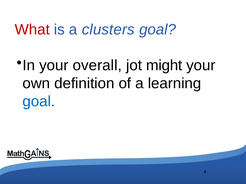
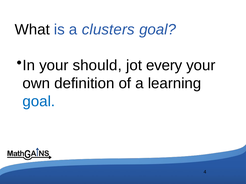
What colour: red -> black
overall: overall -> should
might: might -> every
